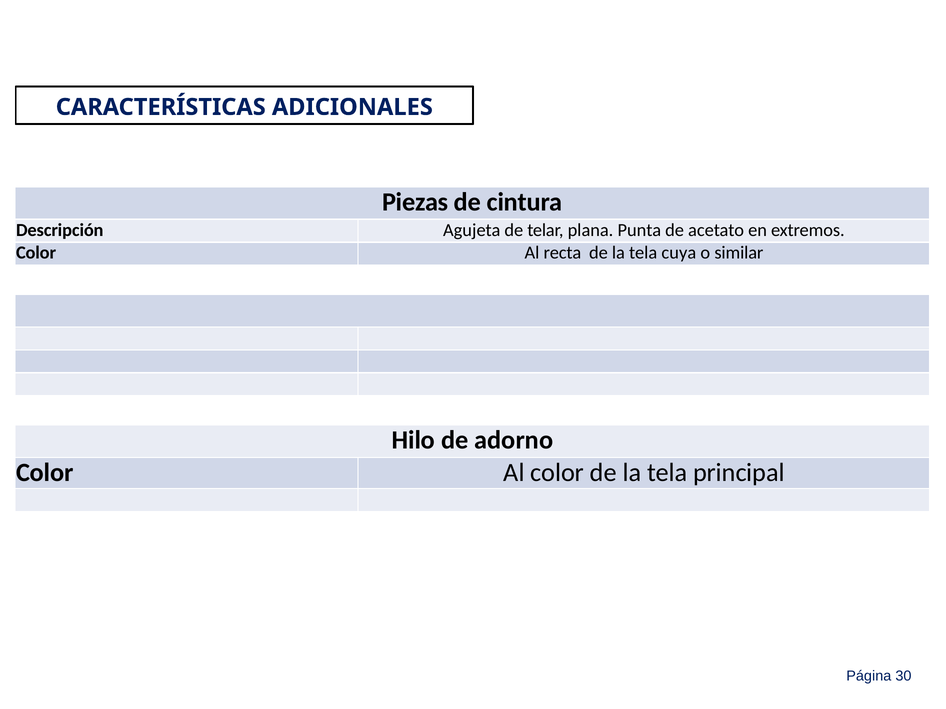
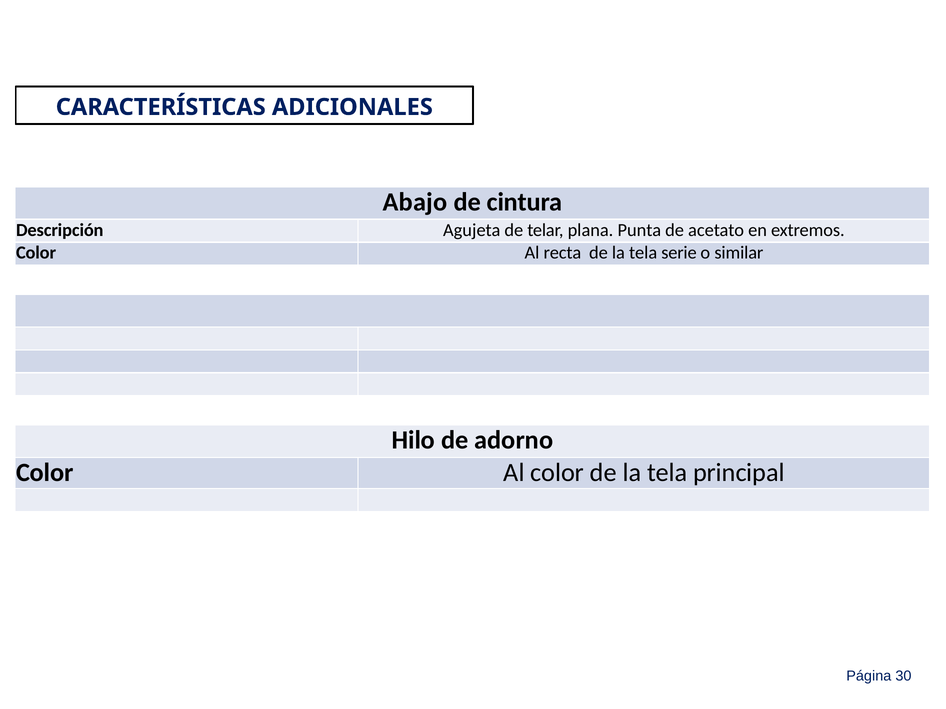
Piezas: Piezas -> Abajo
cuya: cuya -> serie
